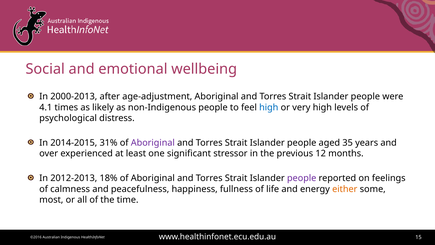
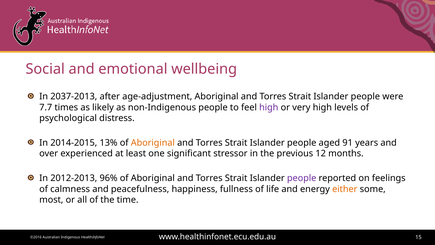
2000-2013: 2000-2013 -> 2037-2013
4.1: 4.1 -> 7.7
high at (269, 107) colour: blue -> purple
31%: 31% -> 13%
Aboriginal at (153, 143) colour: purple -> orange
35: 35 -> 91
18%: 18% -> 96%
